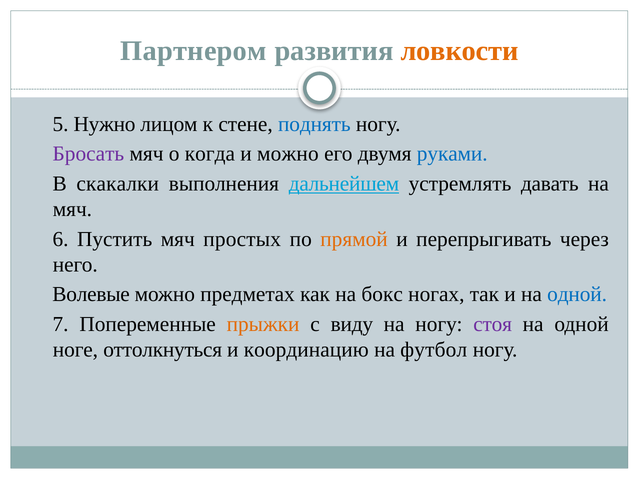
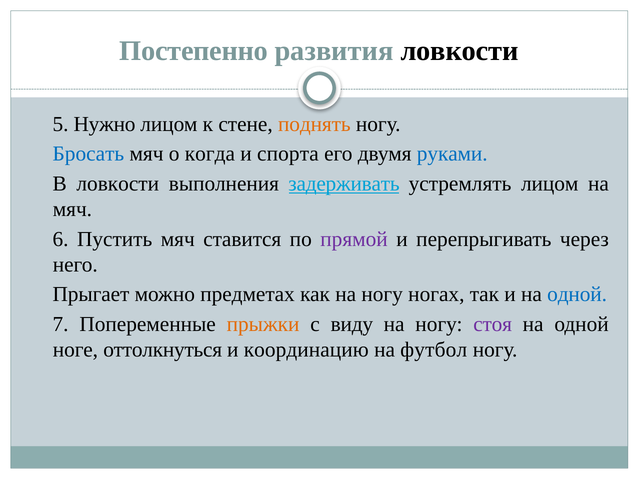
Партнером: Партнером -> Постепенно
ловкости at (460, 51) colour: orange -> black
поднять colour: blue -> orange
Бросать colour: purple -> blue
и можно: можно -> спорта
В скакалки: скакалки -> ловкости
дальнейшем: дальнейшем -> задерживать
устремлять давать: давать -> лицом
простых: простых -> ставится
прямой colour: orange -> purple
Волевые: Волевые -> Прыгает
как на бокс: бокс -> ногу
